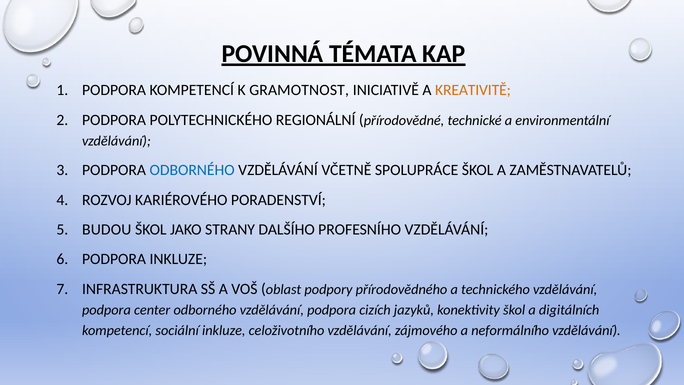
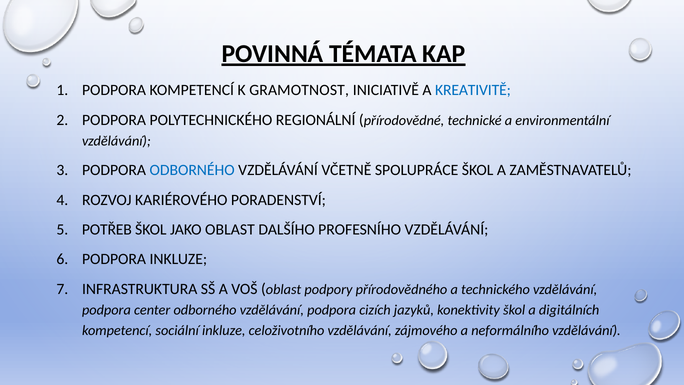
KREATIVITĚ colour: orange -> blue
BUDOU: BUDOU -> POTŘEB
JAKO STRANY: STRANY -> OBLAST
